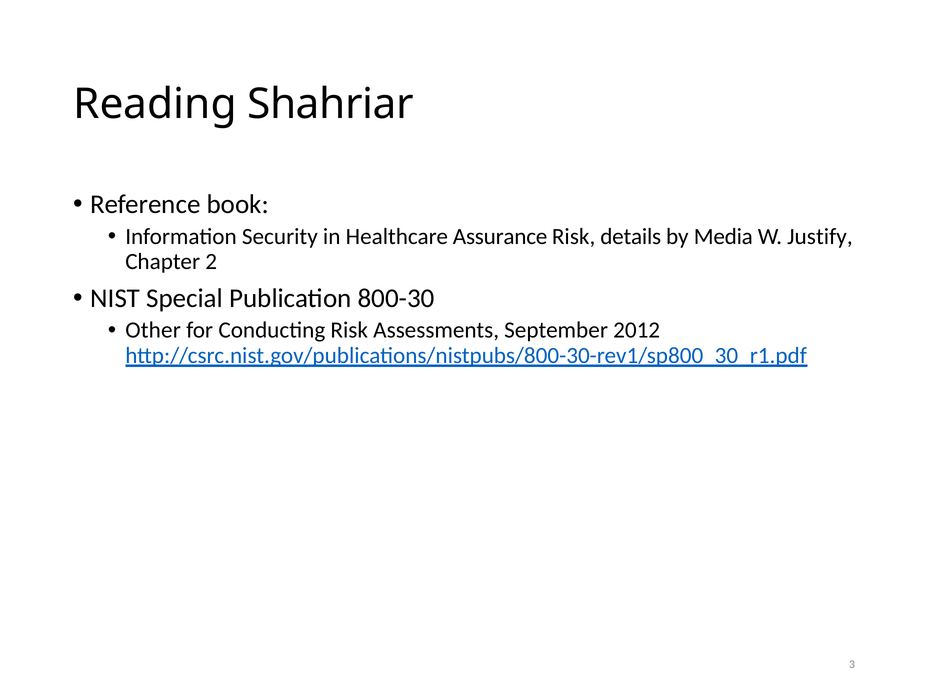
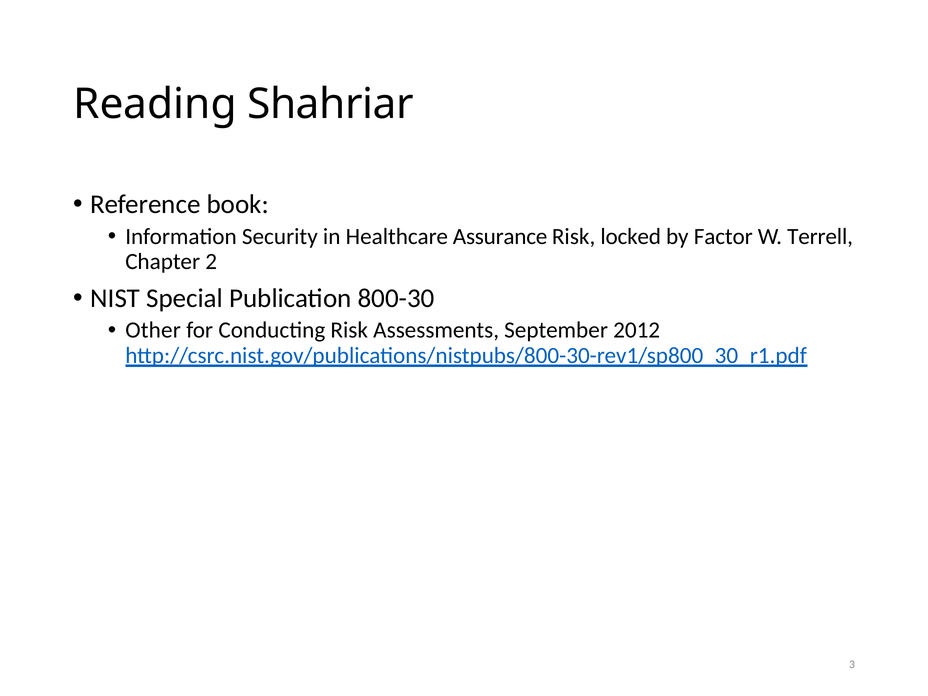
details: details -> locked
Media: Media -> Factor
Justify: Justify -> Terrell
